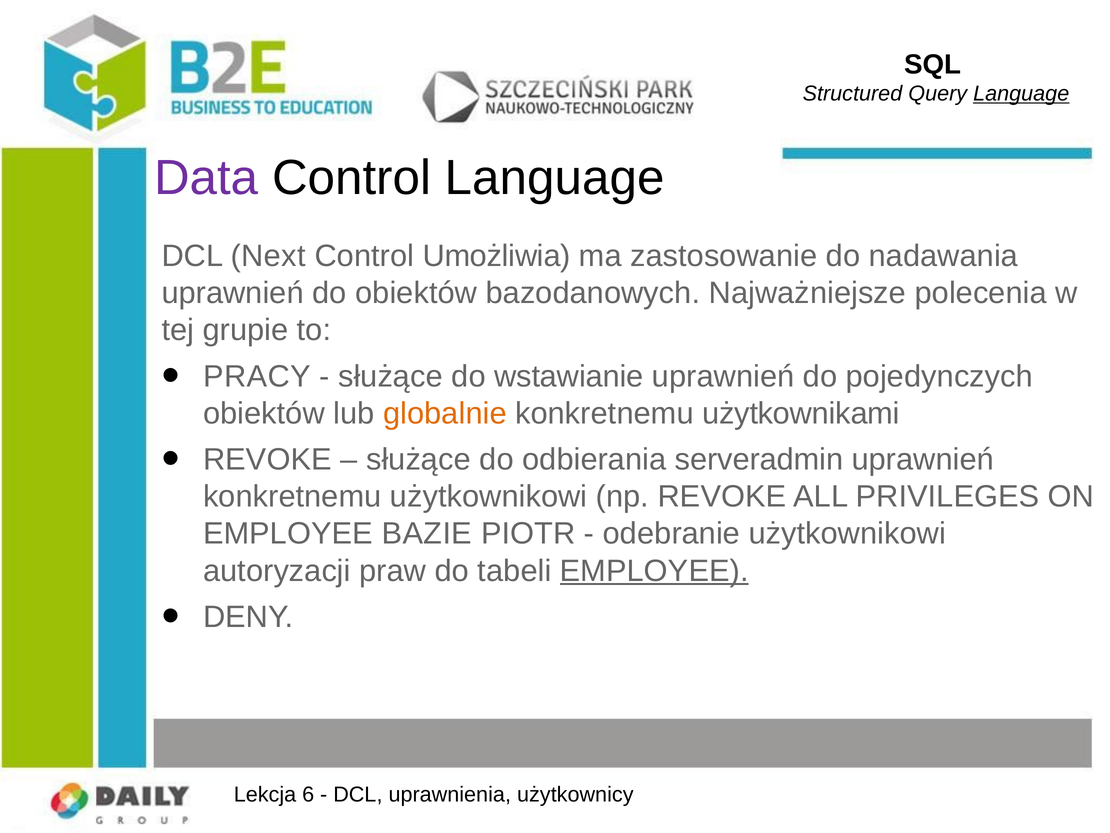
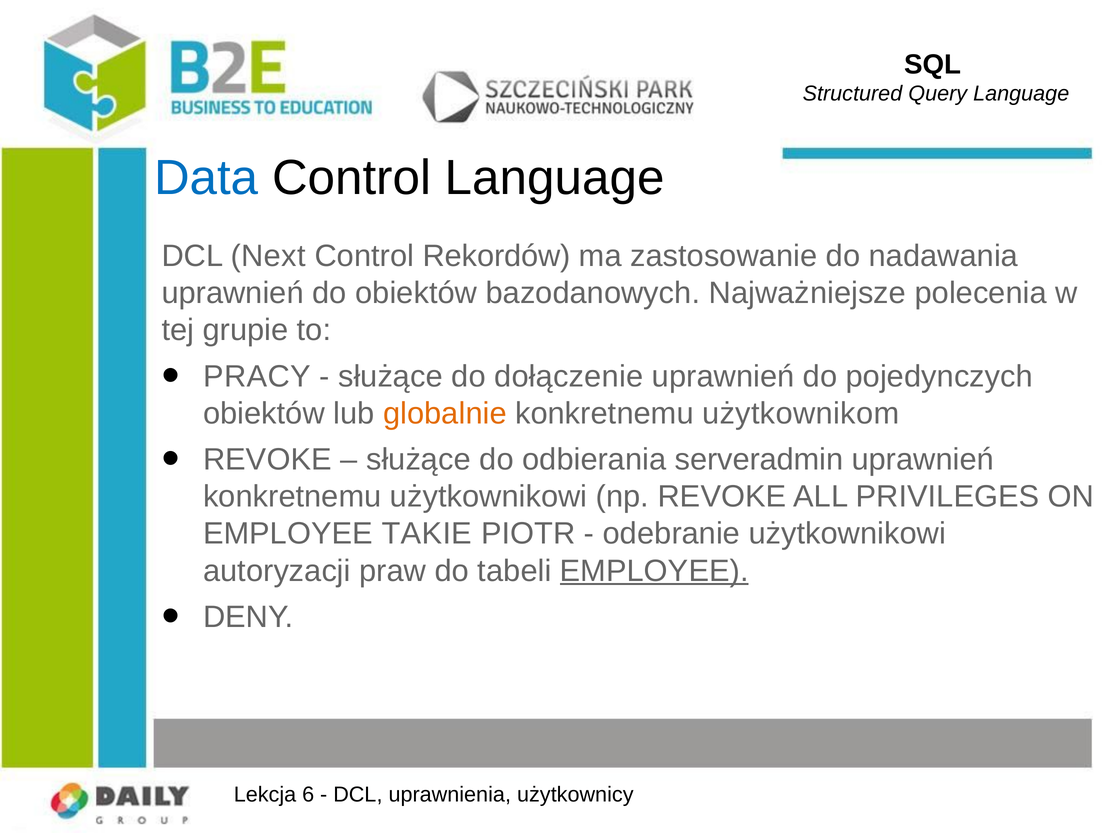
Language at (1021, 94) underline: present -> none
Data colour: purple -> blue
Umożliwia: Umożliwia -> Rekordów
wstawianie: wstawianie -> dołączenie
użytkownikami: użytkownikami -> użytkownikom
BAZIE: BAZIE -> TAKIE
